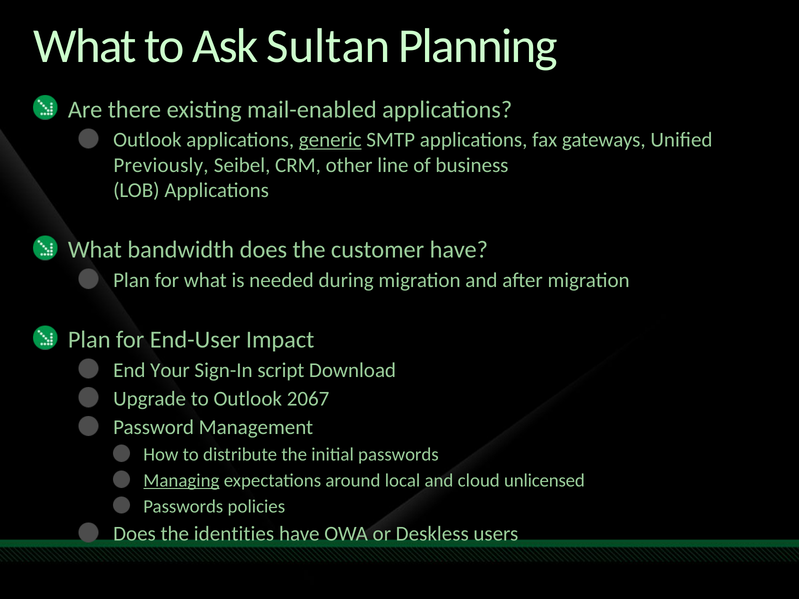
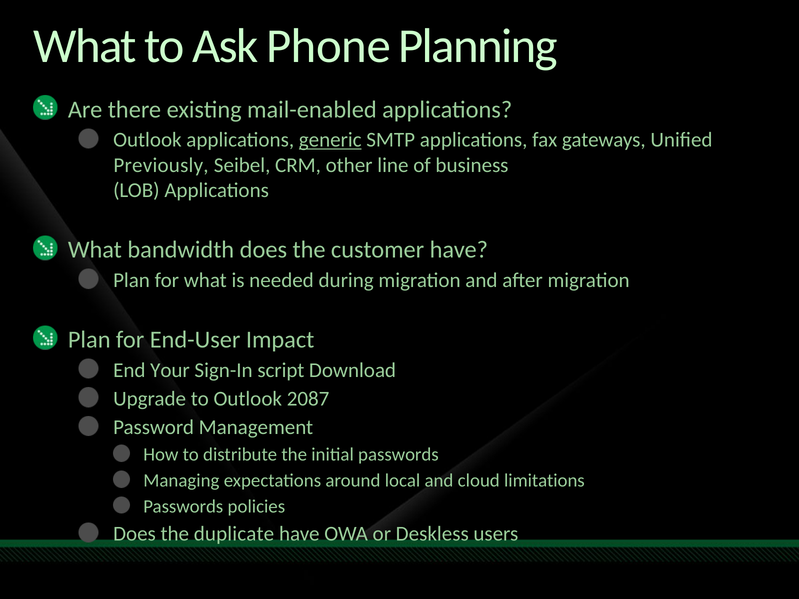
Sultan: Sultan -> Phone
2067: 2067 -> 2087
Managing underline: present -> none
unlicensed: unlicensed -> limitations
identities: identities -> duplicate
